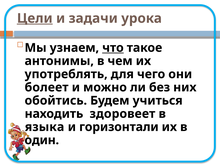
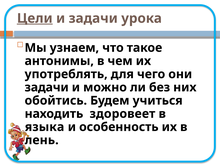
что underline: present -> none
болеет at (47, 87): болеет -> задачи
горизонтали: горизонтали -> особенность
один: один -> лень
